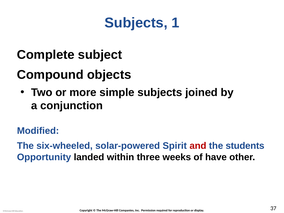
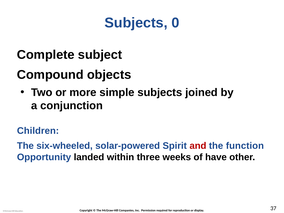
1: 1 -> 0
Modified: Modified -> Children
students: students -> function
